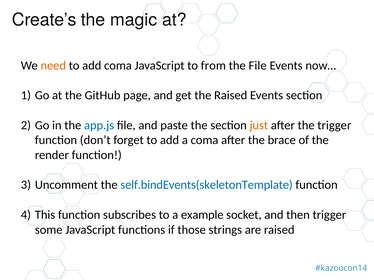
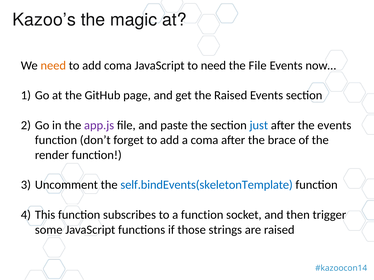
Create’s: Create’s -> Kazoo’s
to from: from -> need
app.js colour: blue -> purple
just colour: orange -> blue
the trigger: trigger -> events
a example: example -> function
